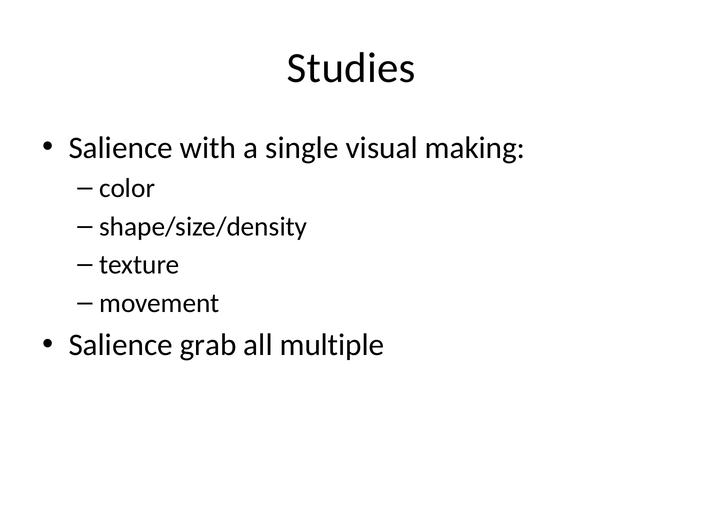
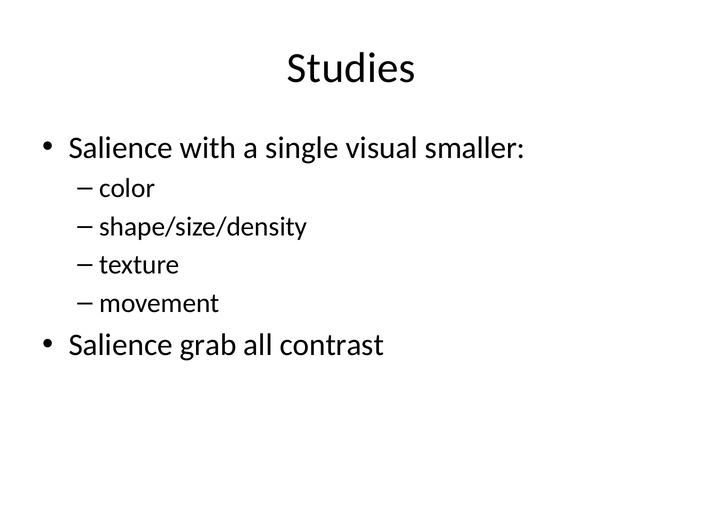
making: making -> smaller
multiple: multiple -> contrast
